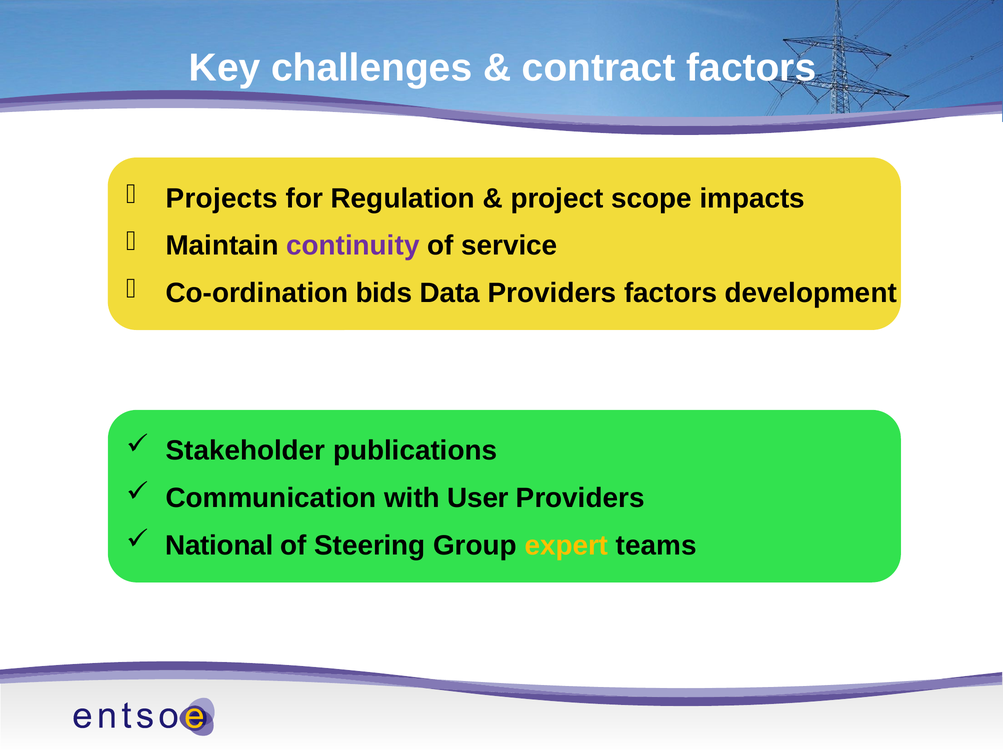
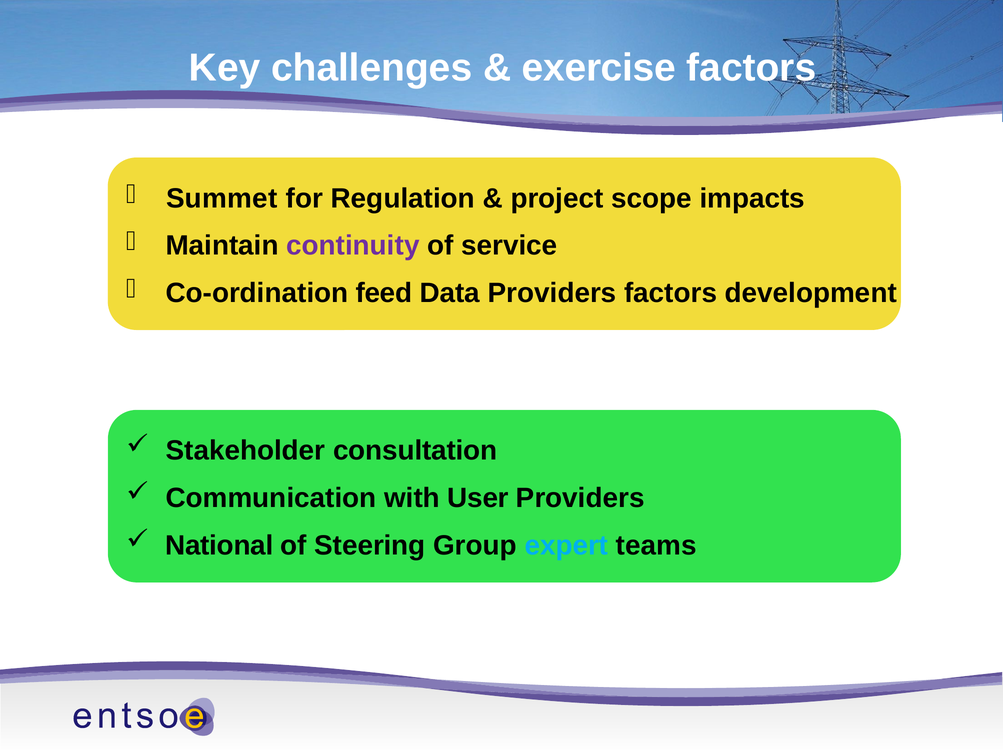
contract: contract -> exercise
Projects: Projects -> Summet
bids: bids -> feed
publications: publications -> consultation
expert colour: yellow -> light blue
